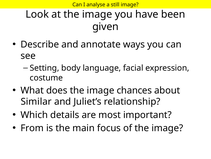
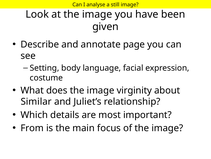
ways: ways -> page
chances: chances -> virginity
